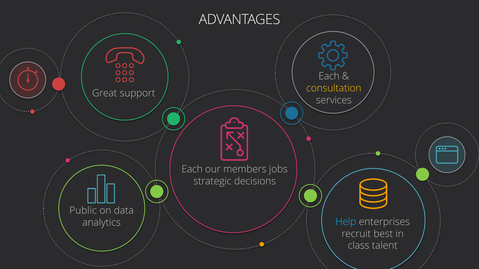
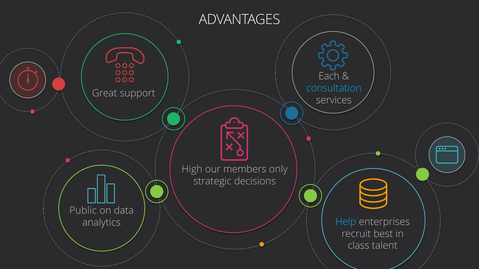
consultation colour: yellow -> light blue
Each at (192, 169): Each -> High
jobs: jobs -> only
